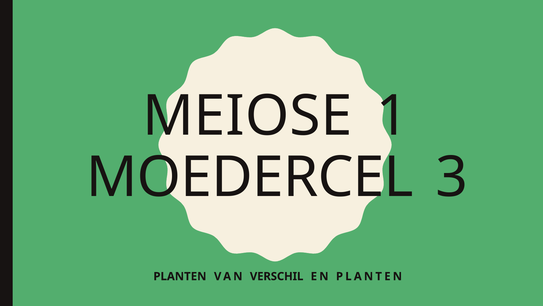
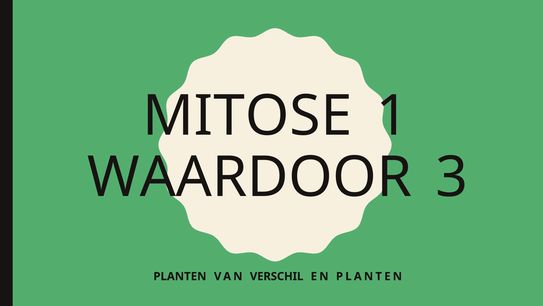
MEIOSE: MEIOSE -> MITOSE
MOEDERCEL: MOEDERCEL -> WAARDOOR
